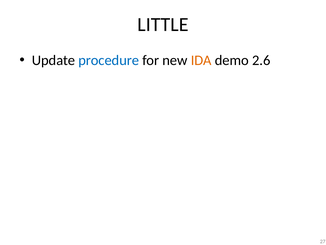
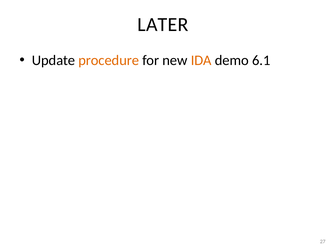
LITTLE: LITTLE -> LATER
procedure colour: blue -> orange
2.6: 2.6 -> 6.1
